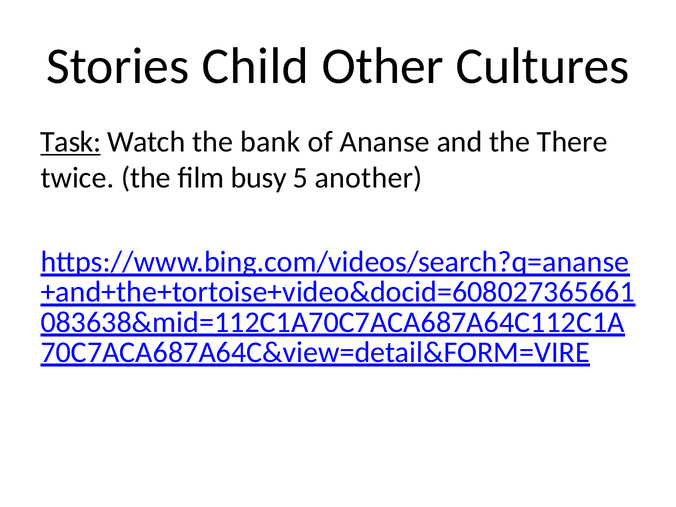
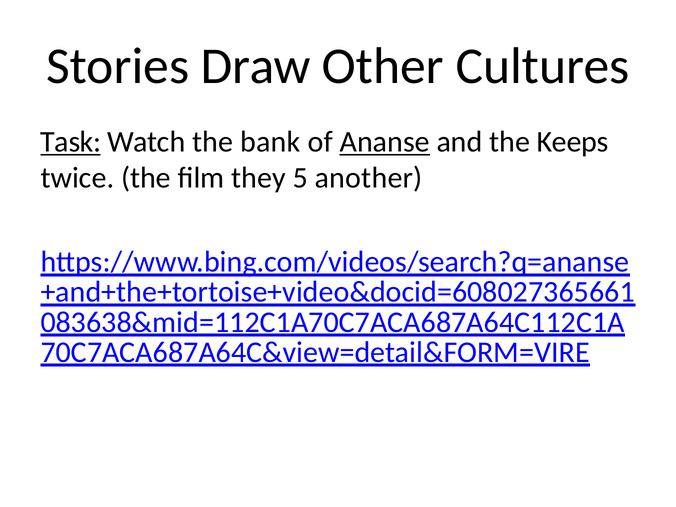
Child: Child -> Draw
Ananse underline: none -> present
There: There -> Keeps
busy: busy -> they
